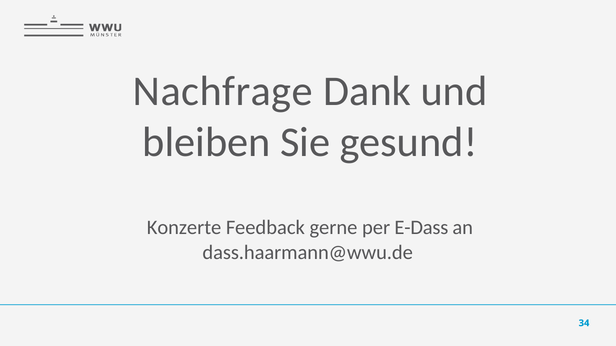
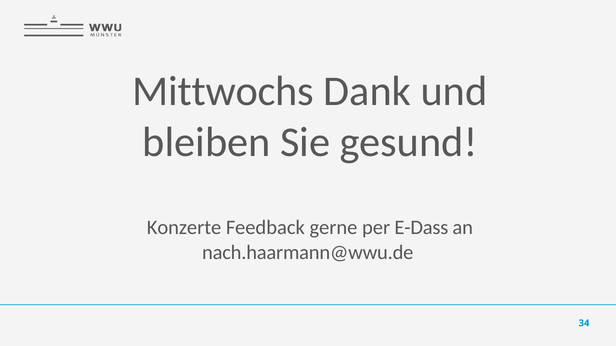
Nachfrage: Nachfrage -> Mittwochs
dass.haarmann@wwu.de: dass.haarmann@wwu.de -> nach.haarmann@wwu.de
